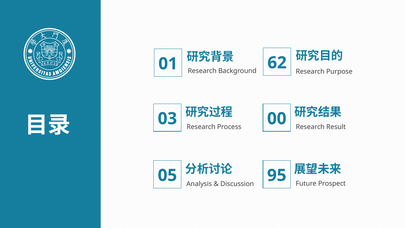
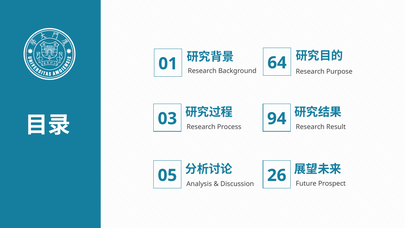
62: 62 -> 64
00: 00 -> 94
95: 95 -> 26
